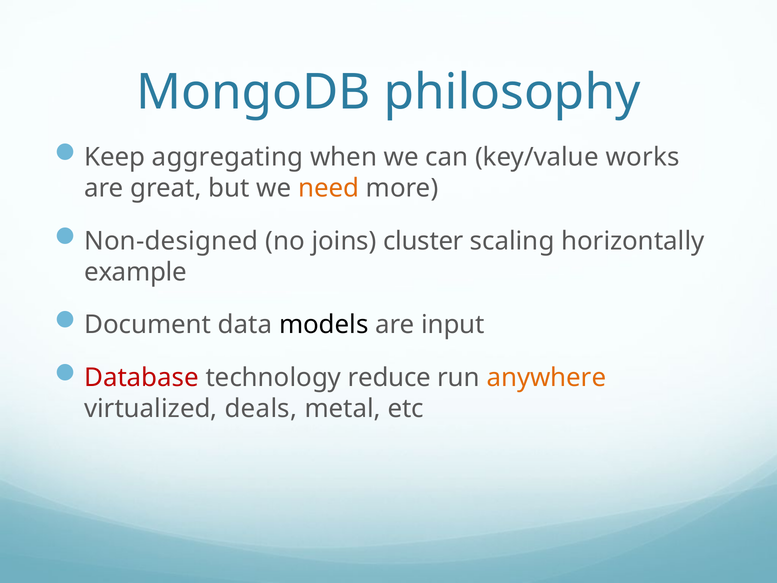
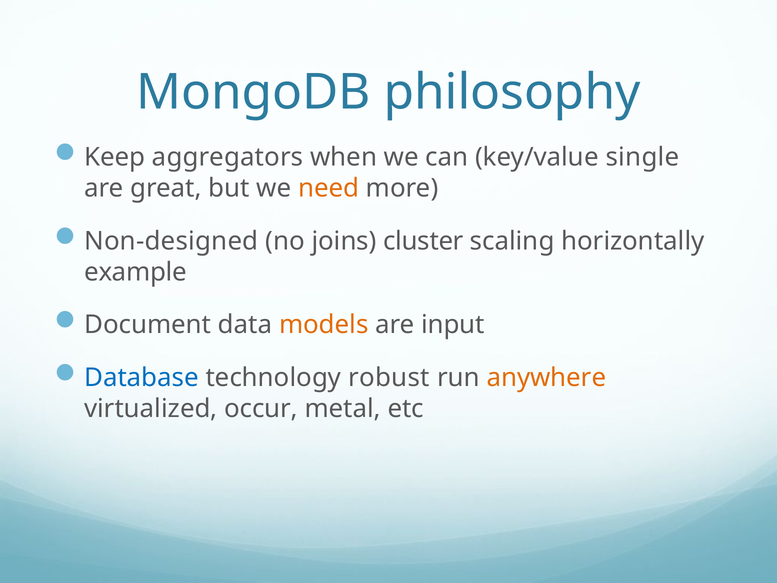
aggregating: aggregating -> aggregators
works: works -> single
models colour: black -> orange
Database colour: red -> blue
reduce: reduce -> robust
deals: deals -> occur
